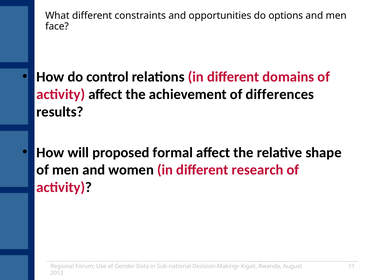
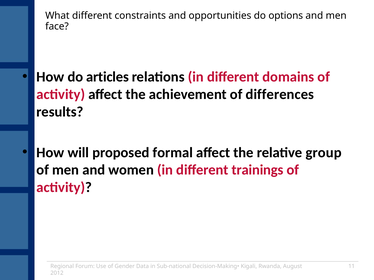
control: control -> articles
shape: shape -> group
research: research -> trainings
